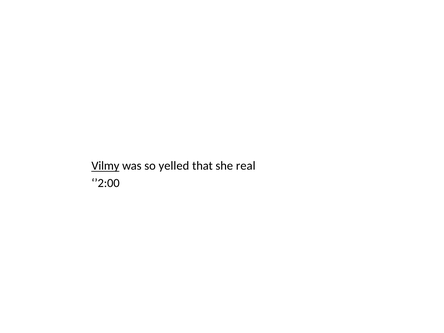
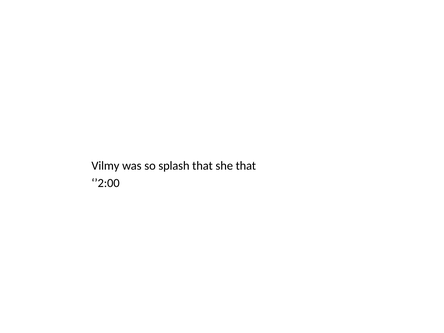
Vilmy underline: present -> none
yelled: yelled -> splash
she real: real -> that
